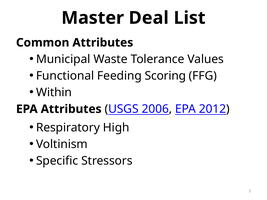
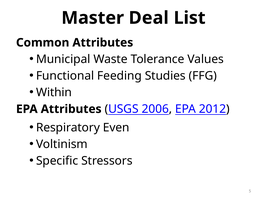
Scoring: Scoring -> Studies
High: High -> Even
